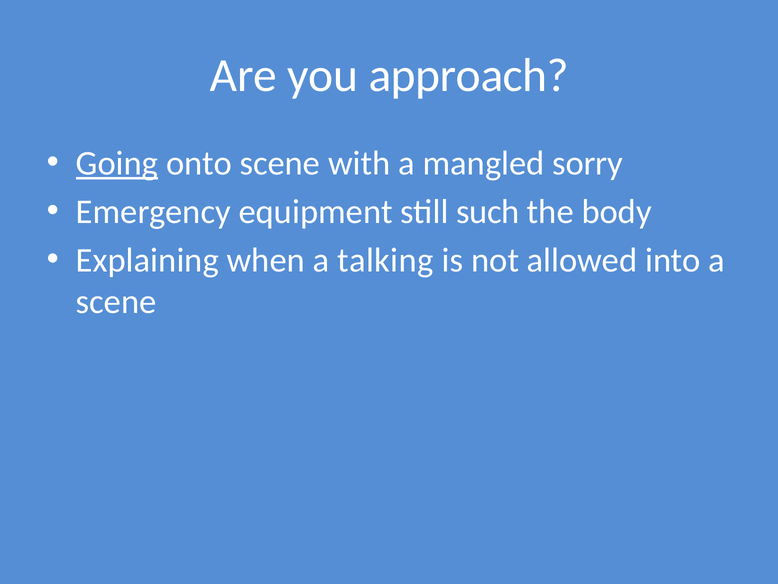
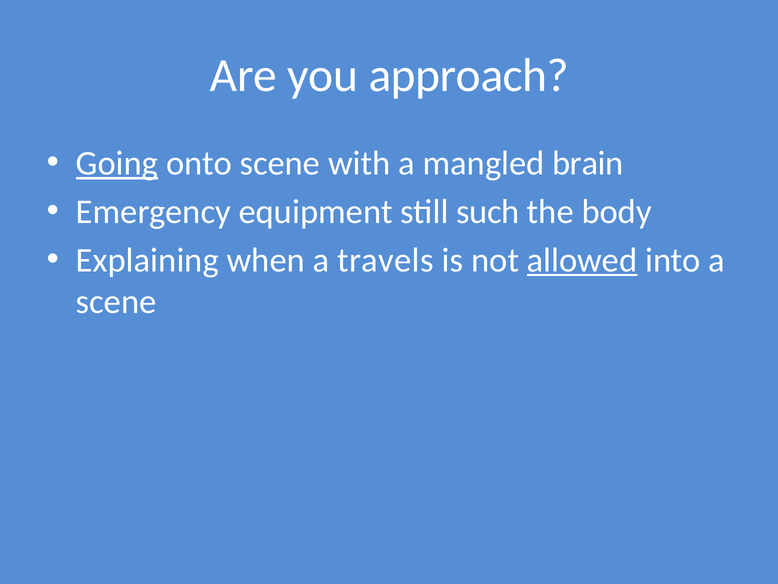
sorry: sorry -> brain
talking: talking -> travels
allowed underline: none -> present
